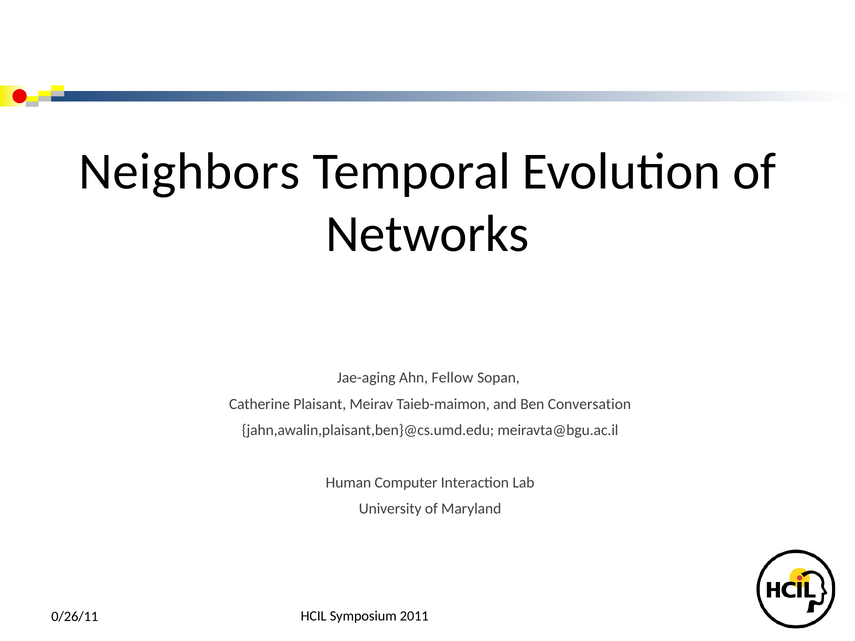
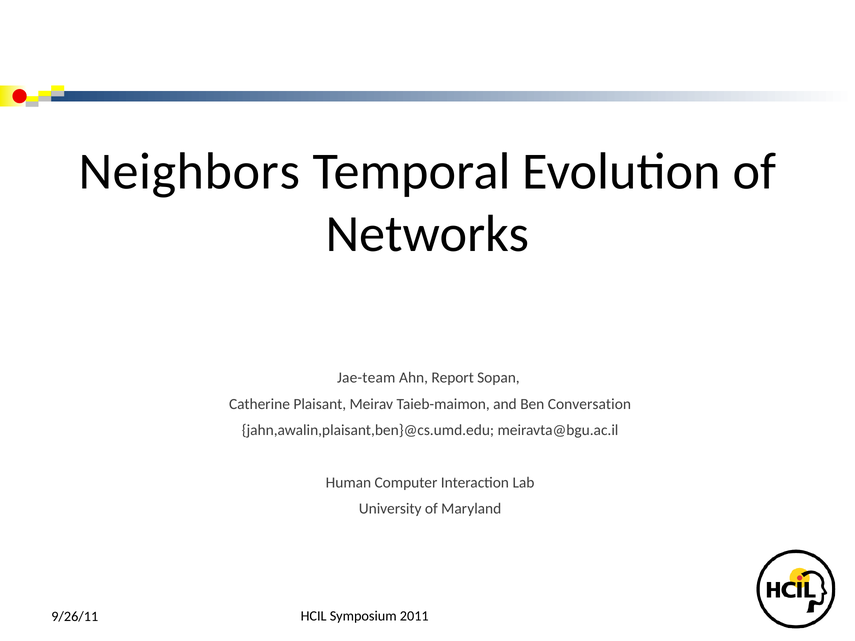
Jae-aging: Jae-aging -> Jae-team
Fellow: Fellow -> Report
0/26/11: 0/26/11 -> 9/26/11
